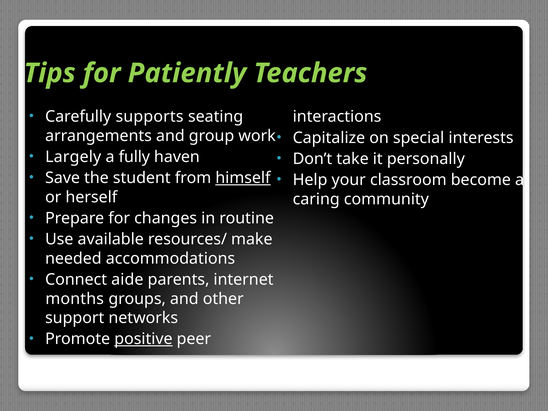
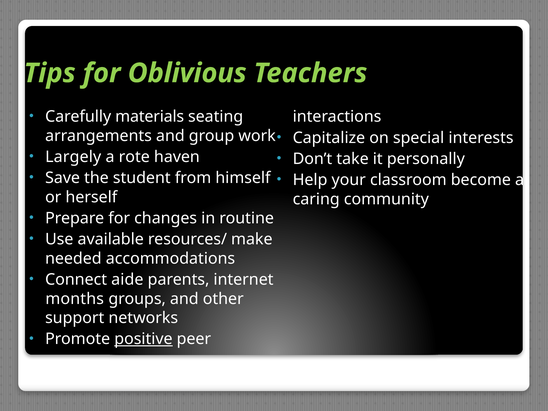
Patiently: Patiently -> Oblivious
supports: supports -> materials
fully: fully -> rote
himself underline: present -> none
